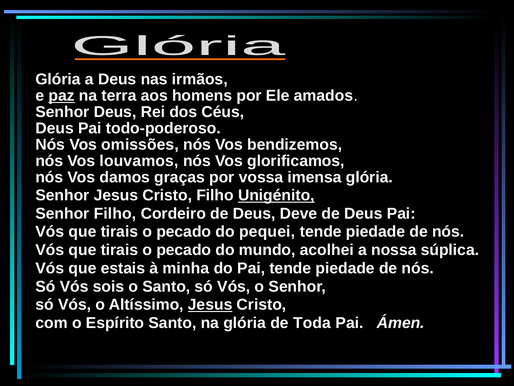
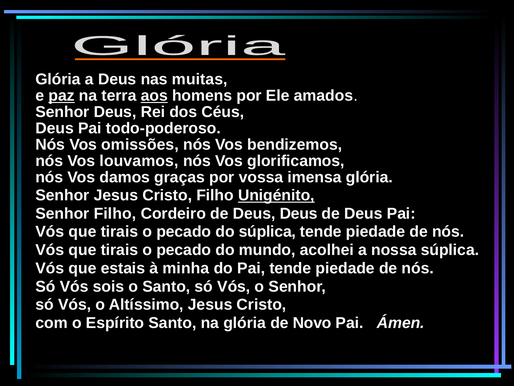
irmãos: irmãos -> muitas
aos underline: none -> present
Deus Deve: Deve -> Deus
do pequei: pequei -> súplica
Jesus at (210, 304) underline: present -> none
Toda: Toda -> Novo
